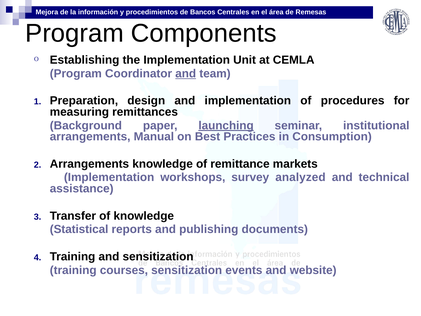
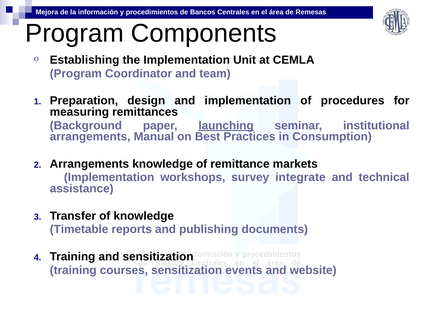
and at (186, 73) underline: present -> none
analyzed: analyzed -> integrate
Statistical: Statistical -> Timetable
